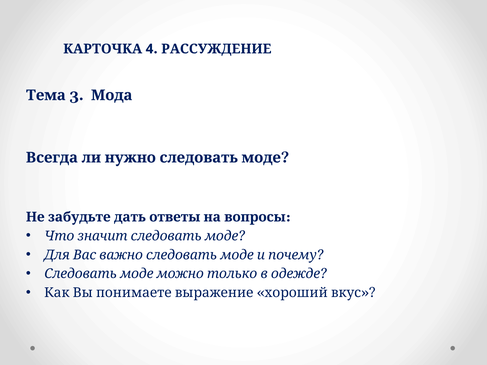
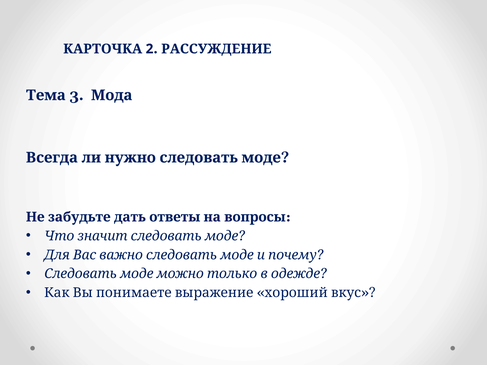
4: 4 -> 2
